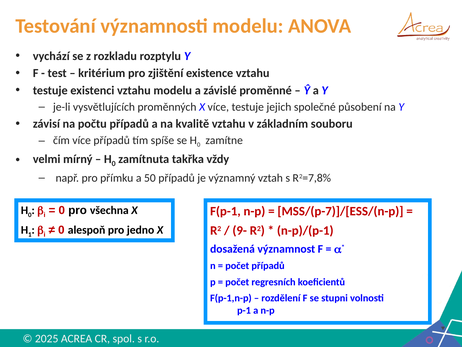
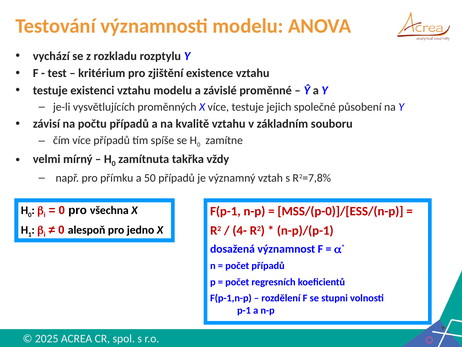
MSS/(p-7)]/[ESS/(n-p: MSS/(p-7)]/[ESS/(n-p -> MSS/(p-0)]/[ESS/(n-p
9-: 9- -> 4-
